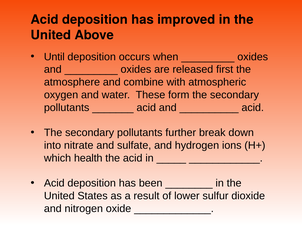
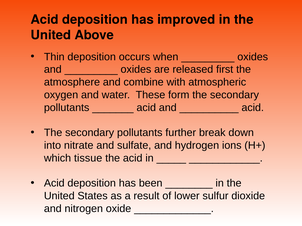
Until: Until -> Thin
health: health -> tissue
